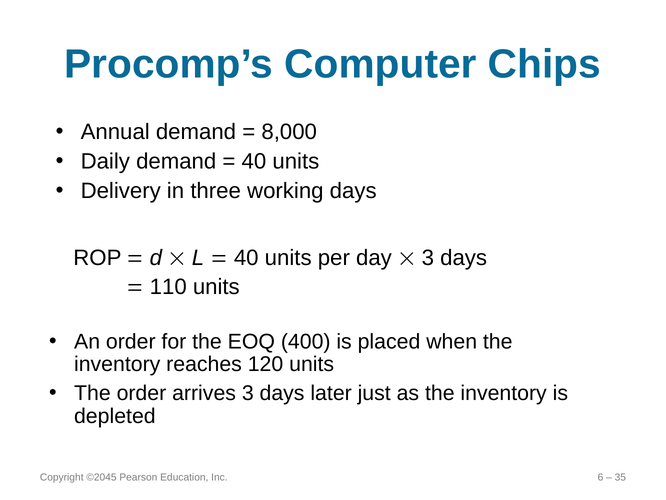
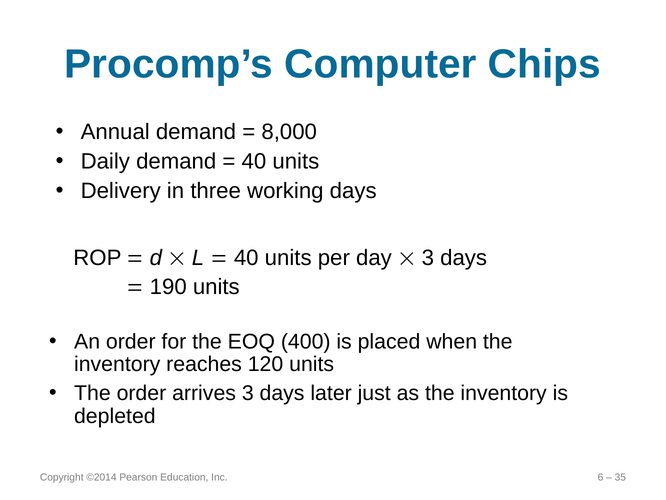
110: 110 -> 190
©2045: ©2045 -> ©2014
